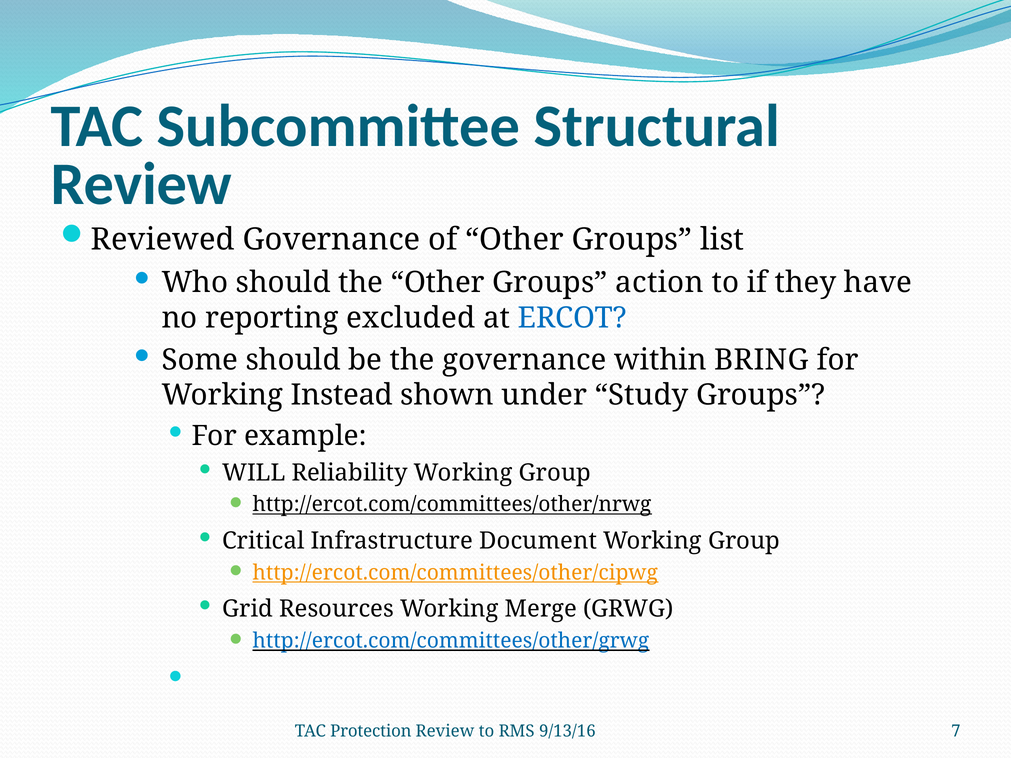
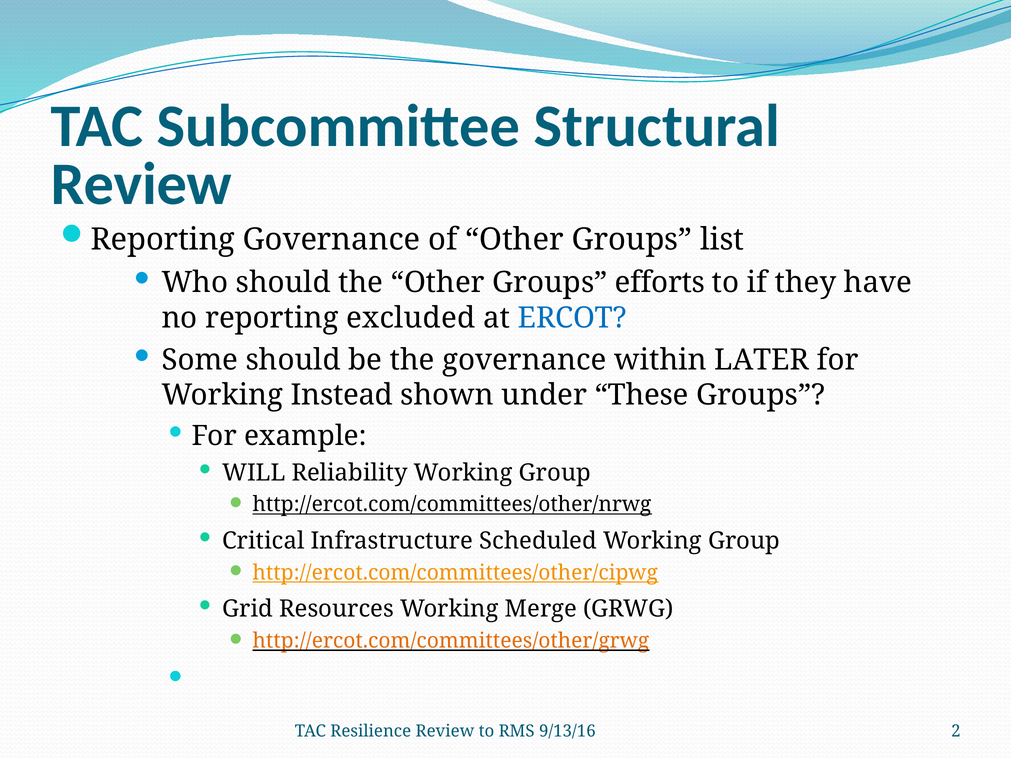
Reviewed at (163, 240): Reviewed -> Reporting
action: action -> efforts
BRING: BRING -> LATER
Study: Study -> These
Document: Document -> Scheduled
http://ercot.com/committees/other/grwg colour: blue -> orange
Protection: Protection -> Resilience
7: 7 -> 2
